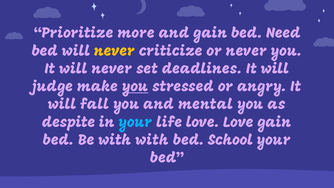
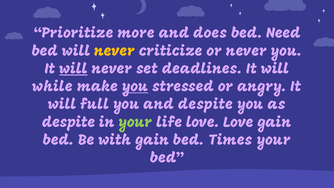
and gain: gain -> does
will at (74, 69) underline: none -> present
judge: judge -> while
fall: fall -> full
and mental: mental -> despite
your at (136, 122) colour: light blue -> light green
with with: with -> gain
School: School -> Times
